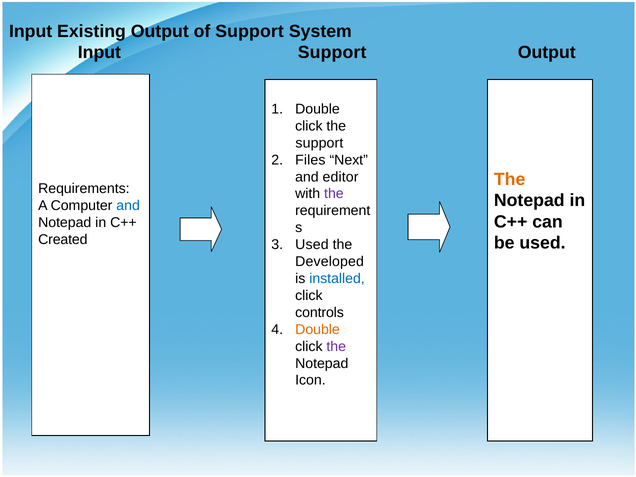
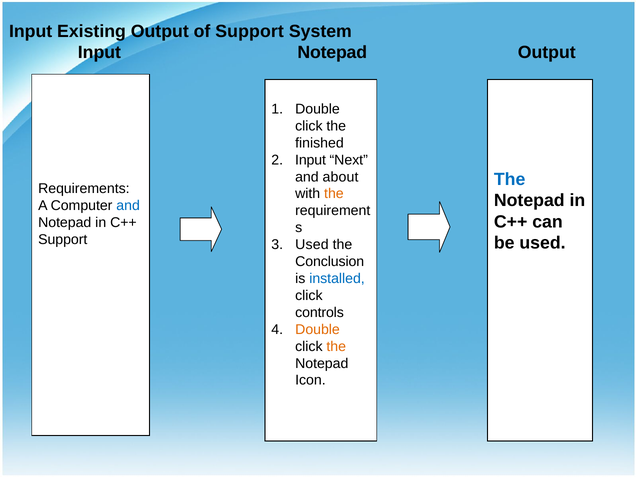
Input Support: Support -> Notepad
support at (319, 143): support -> finished
Files at (310, 160): Files -> Input
editor: editor -> about
The at (510, 179) colour: orange -> blue
the at (334, 194) colour: purple -> orange
Created at (63, 239): Created -> Support
Developed: Developed -> Conclusion
the at (336, 346) colour: purple -> orange
